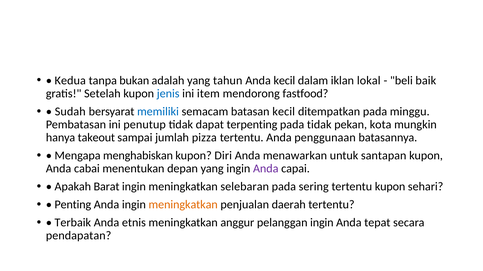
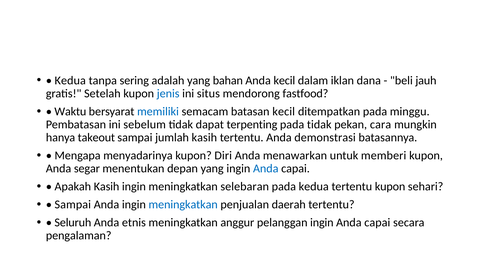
bukan: bukan -> sering
tahun: tahun -> bahan
lokal: lokal -> dana
baik: baik -> jauh
item: item -> situs
Sudah: Sudah -> Waktu
penutup: penutup -> sebelum
kota: kota -> cara
jumlah pizza: pizza -> kasih
penggunaan: penggunaan -> demonstrasi
menghabiskan: menghabiskan -> menyadarinya
santapan: santapan -> memberi
cabai: cabai -> segar
Anda at (266, 169) colour: purple -> blue
Apakah Barat: Barat -> Kasih
pada sering: sering -> kedua
Penting at (73, 205): Penting -> Sampai
meningkatkan at (183, 205) colour: orange -> blue
Terbaik: Terbaik -> Seluruh
tepat at (377, 223): tepat -> capai
pendapatan: pendapatan -> pengalaman
